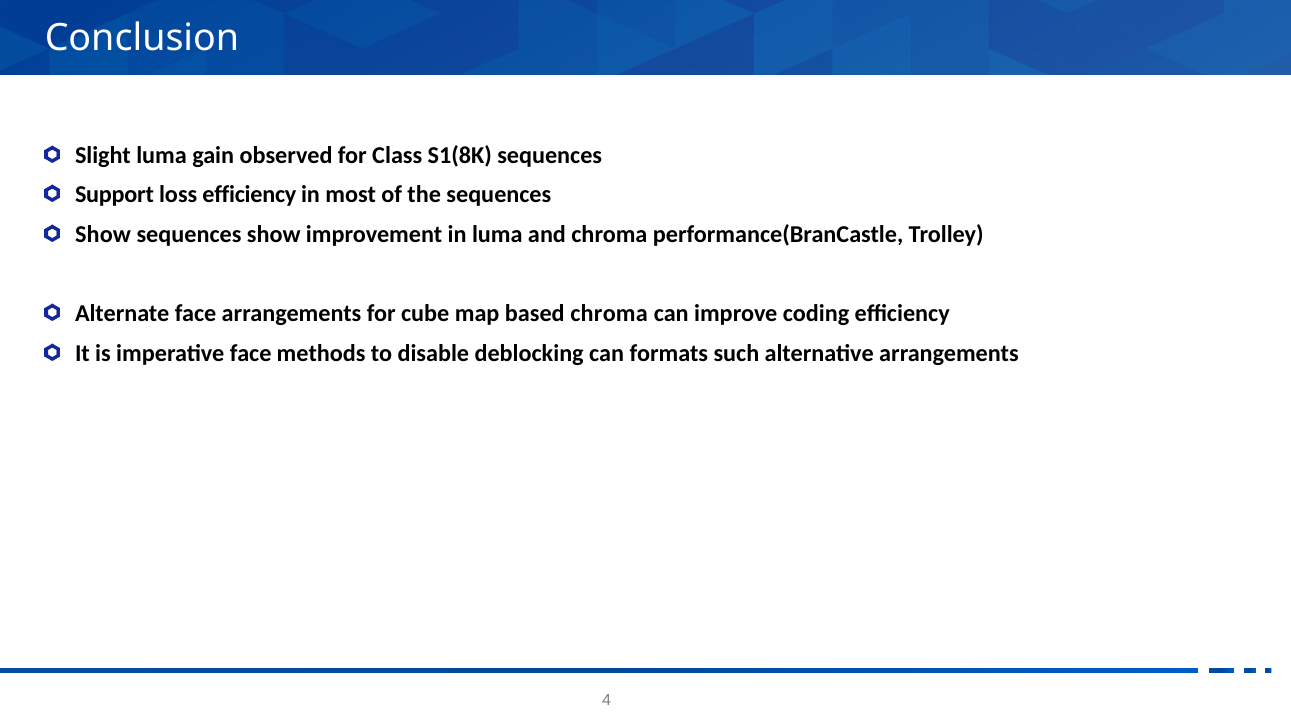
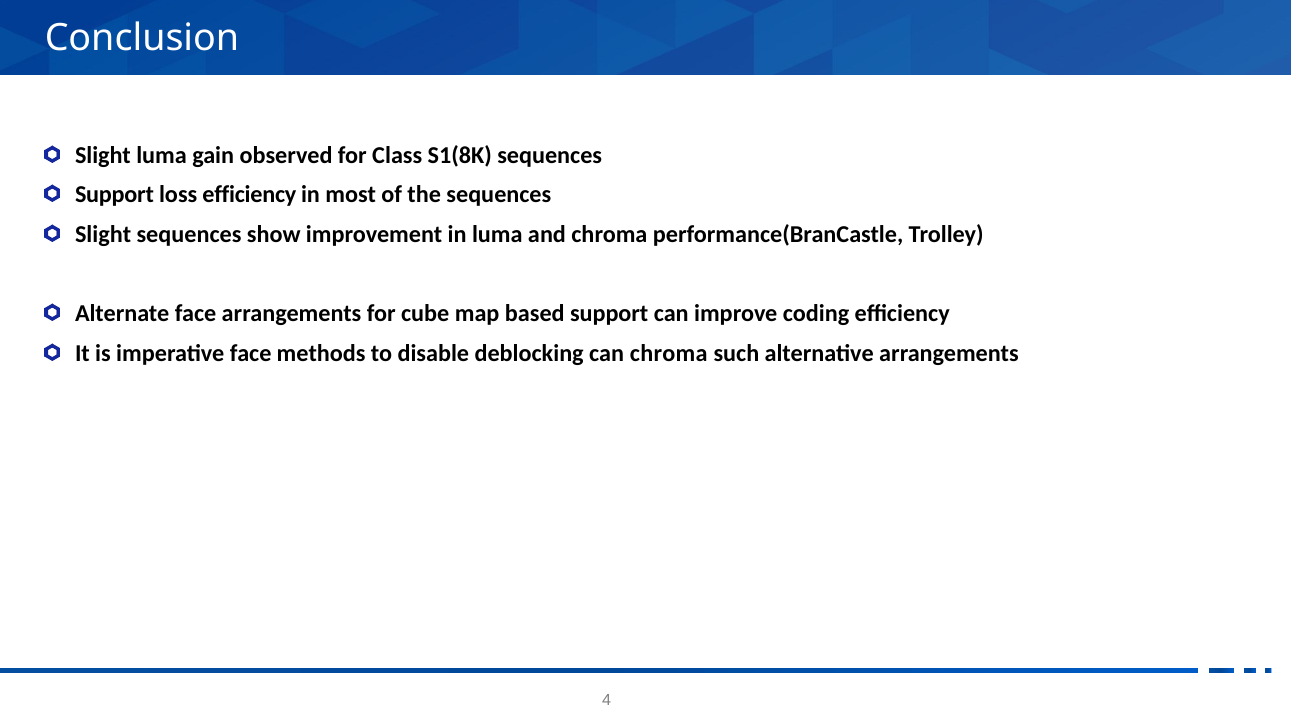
Show at (103, 234): Show -> Slight
based chroma: chroma -> support
can formats: formats -> chroma
